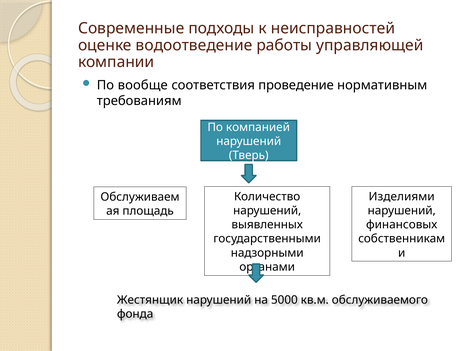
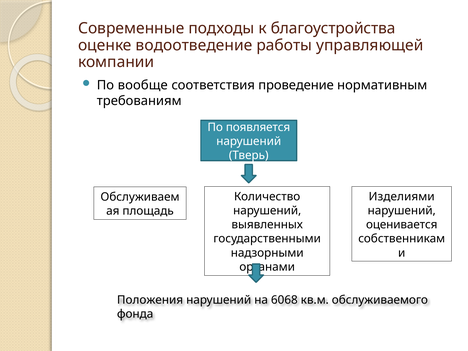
неисправностей: неисправностей -> благоустройства
компанией: компанией -> появляется
финансовых: финансовых -> оценивается
Жестянщик: Жестянщик -> Положения
5000: 5000 -> 6068
